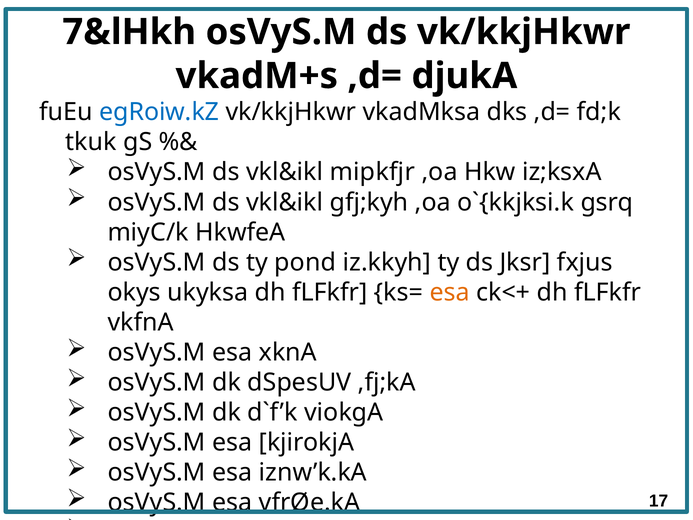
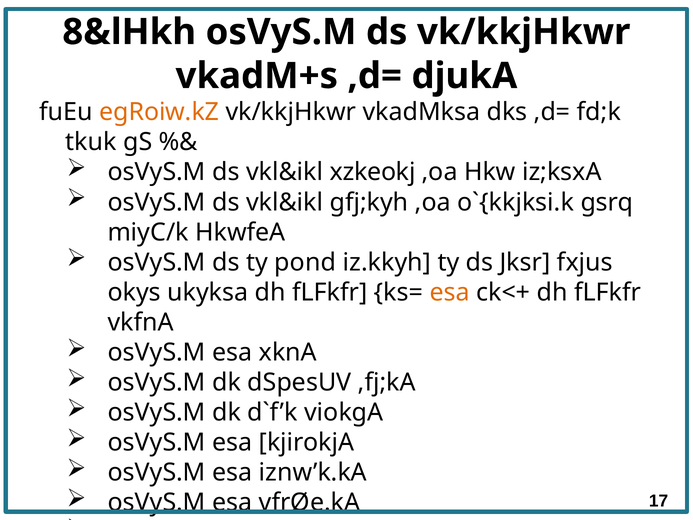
7&lHkh: 7&lHkh -> 8&lHkh
egRoiw.kZ at (159, 112) colour: blue -> orange
mipkfjr: mipkfjr -> xzkeokj
